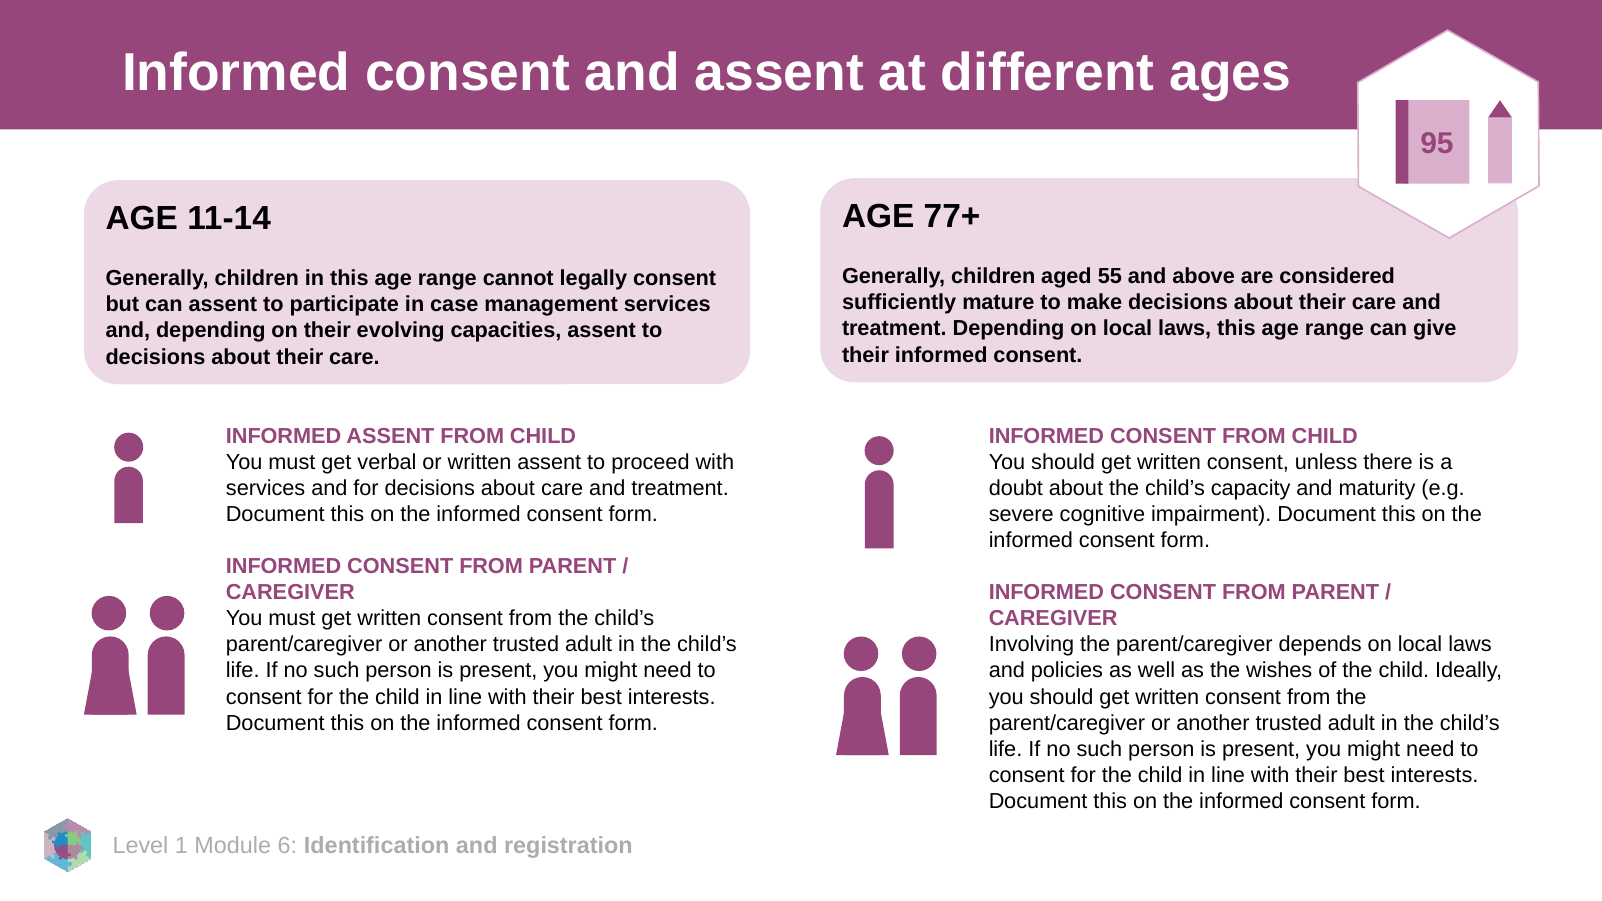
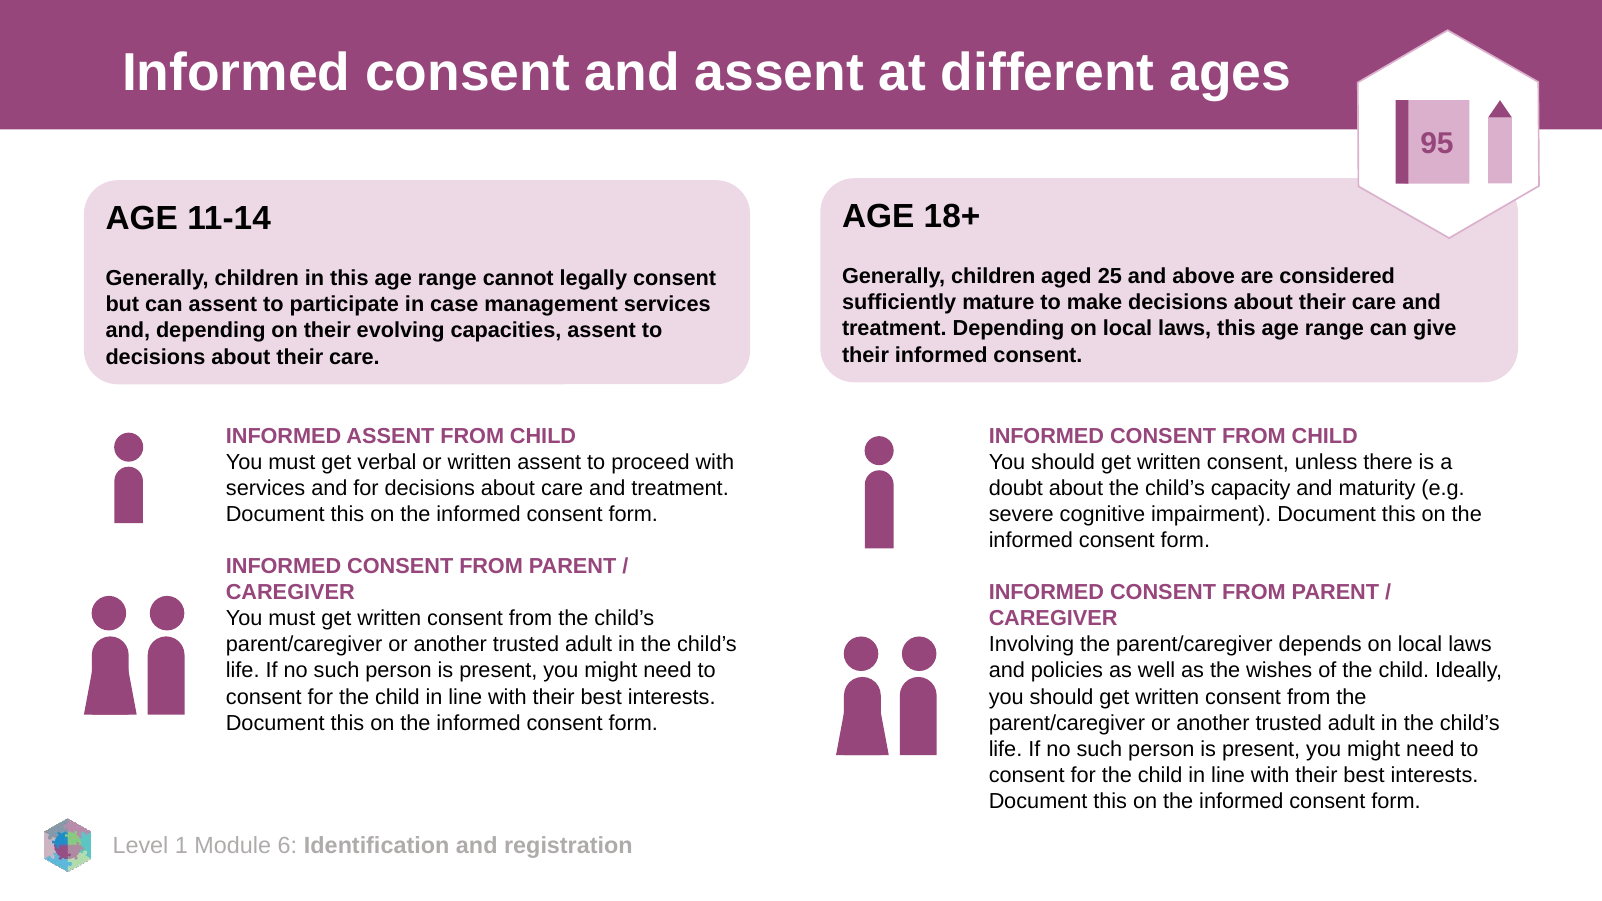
77+: 77+ -> 18+
55: 55 -> 25
